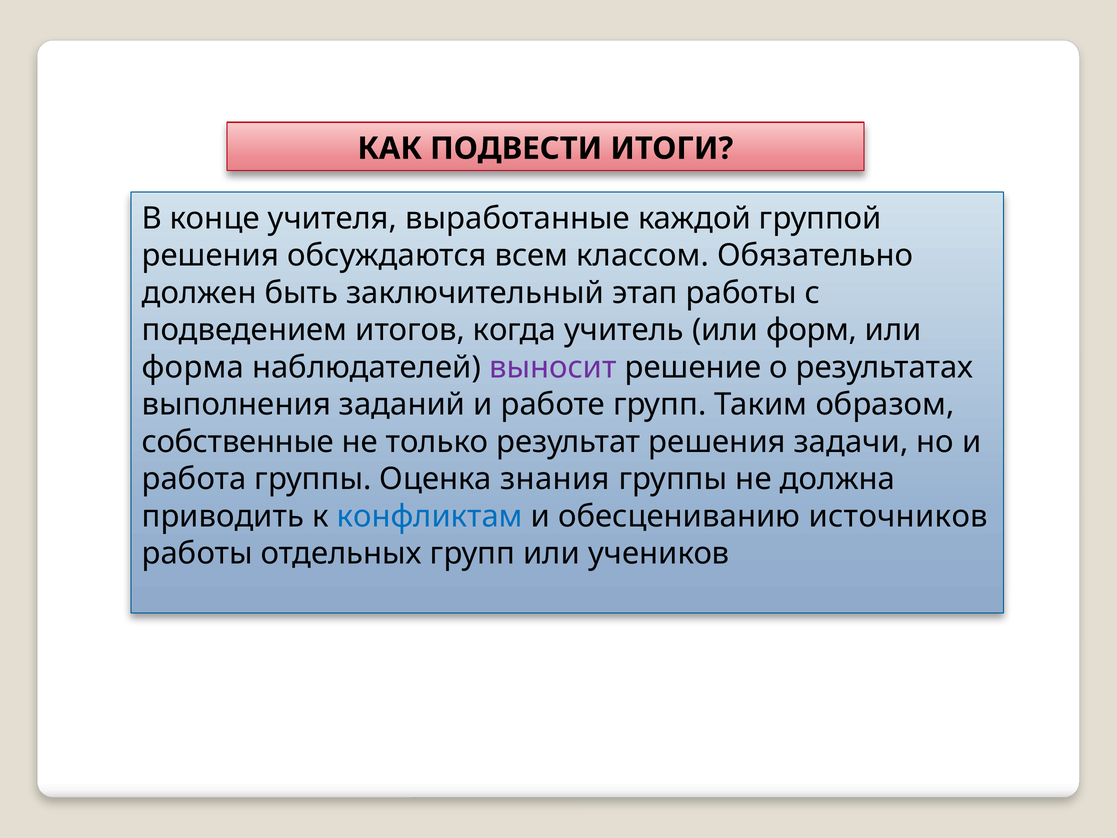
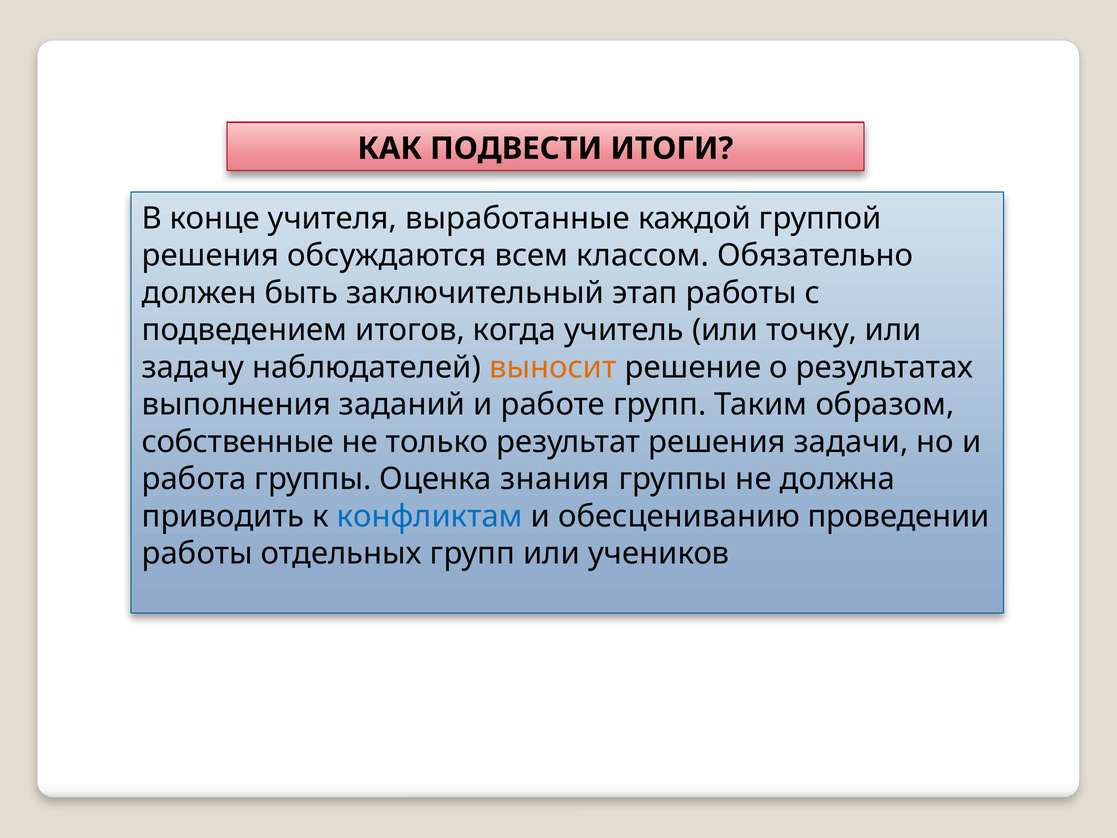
форм: форм -> точку
форма: форма -> задачу
выносит colour: purple -> orange
источников: источников -> проведении
